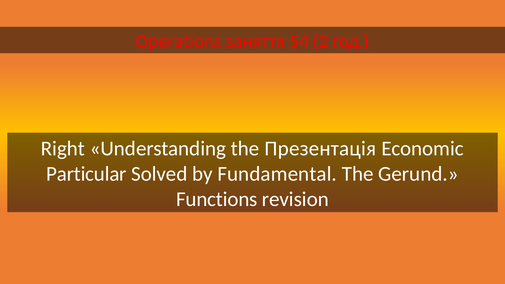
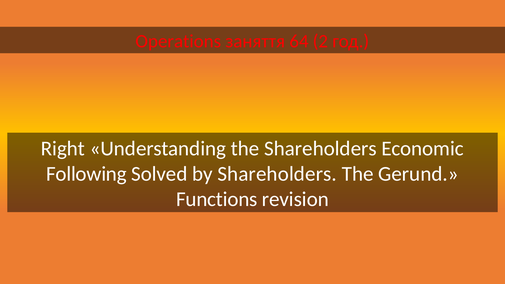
54: 54 -> 64
the Презентація: Презентація -> Shareholders
Particular: Particular -> Following
by Fundamental: Fundamental -> Shareholders
